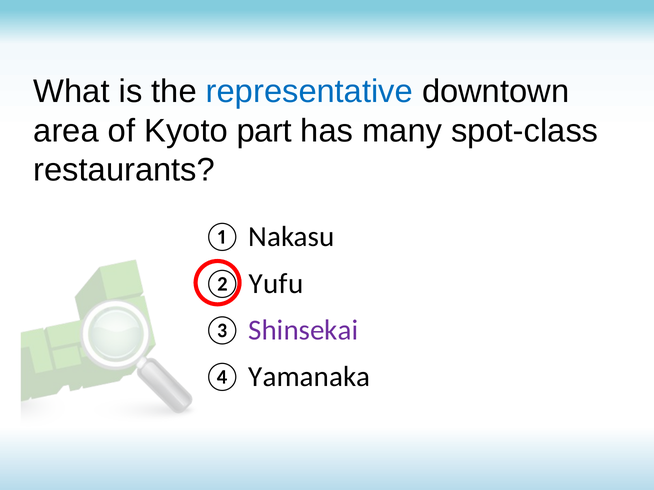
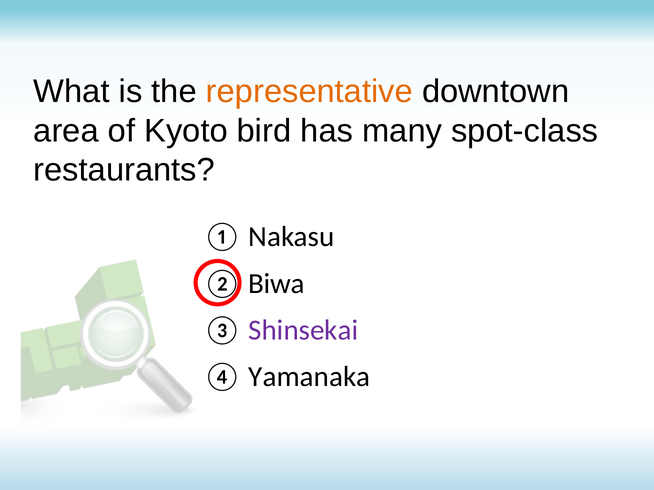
representative colour: blue -> orange
part: part -> bird
Yufu: Yufu -> Biwa
